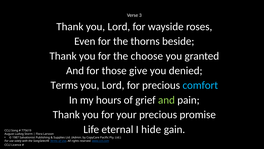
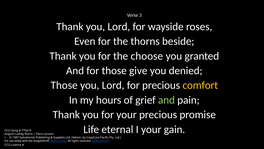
Terms at (64, 85): Terms -> Those
comfort colour: light blue -> yellow
I hide: hide -> your
